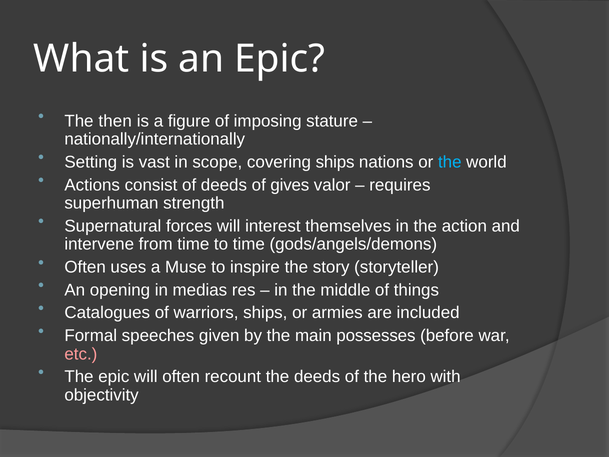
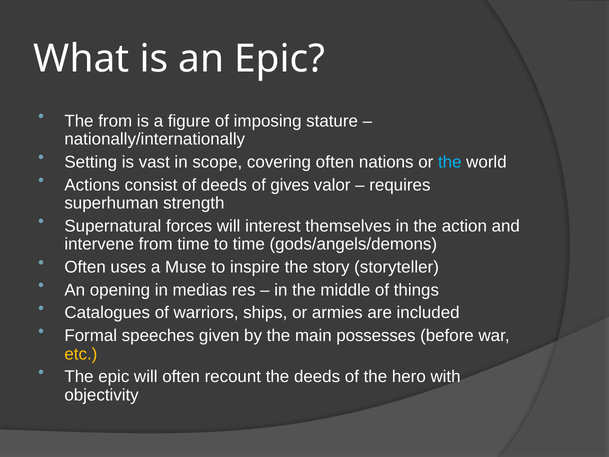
The then: then -> from
covering ships: ships -> often
etc colour: pink -> yellow
